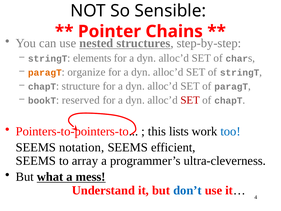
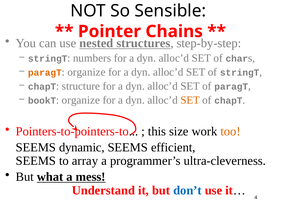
elements: elements -> numbers
reserved at (81, 100): reserved -> organize
SET at (190, 100) colour: red -> orange
lists: lists -> size
too colour: blue -> orange
notation: notation -> dynamic
